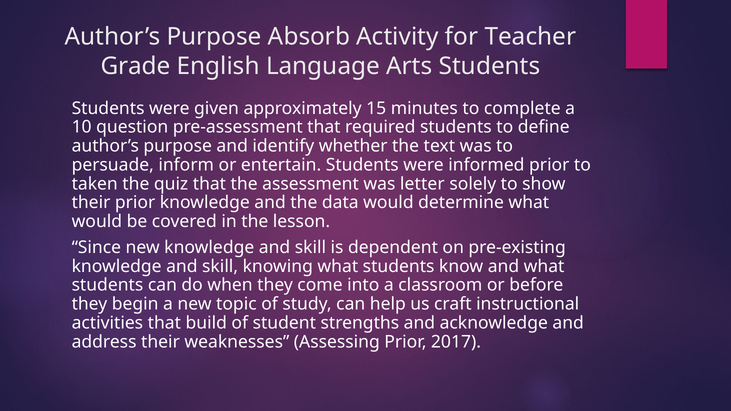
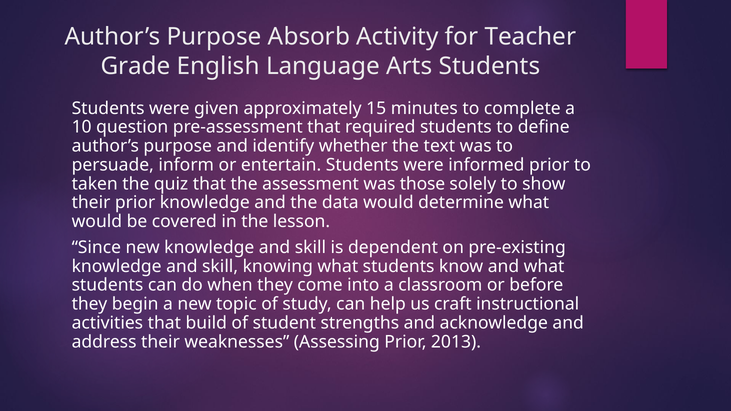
letter: letter -> those
2017: 2017 -> 2013
